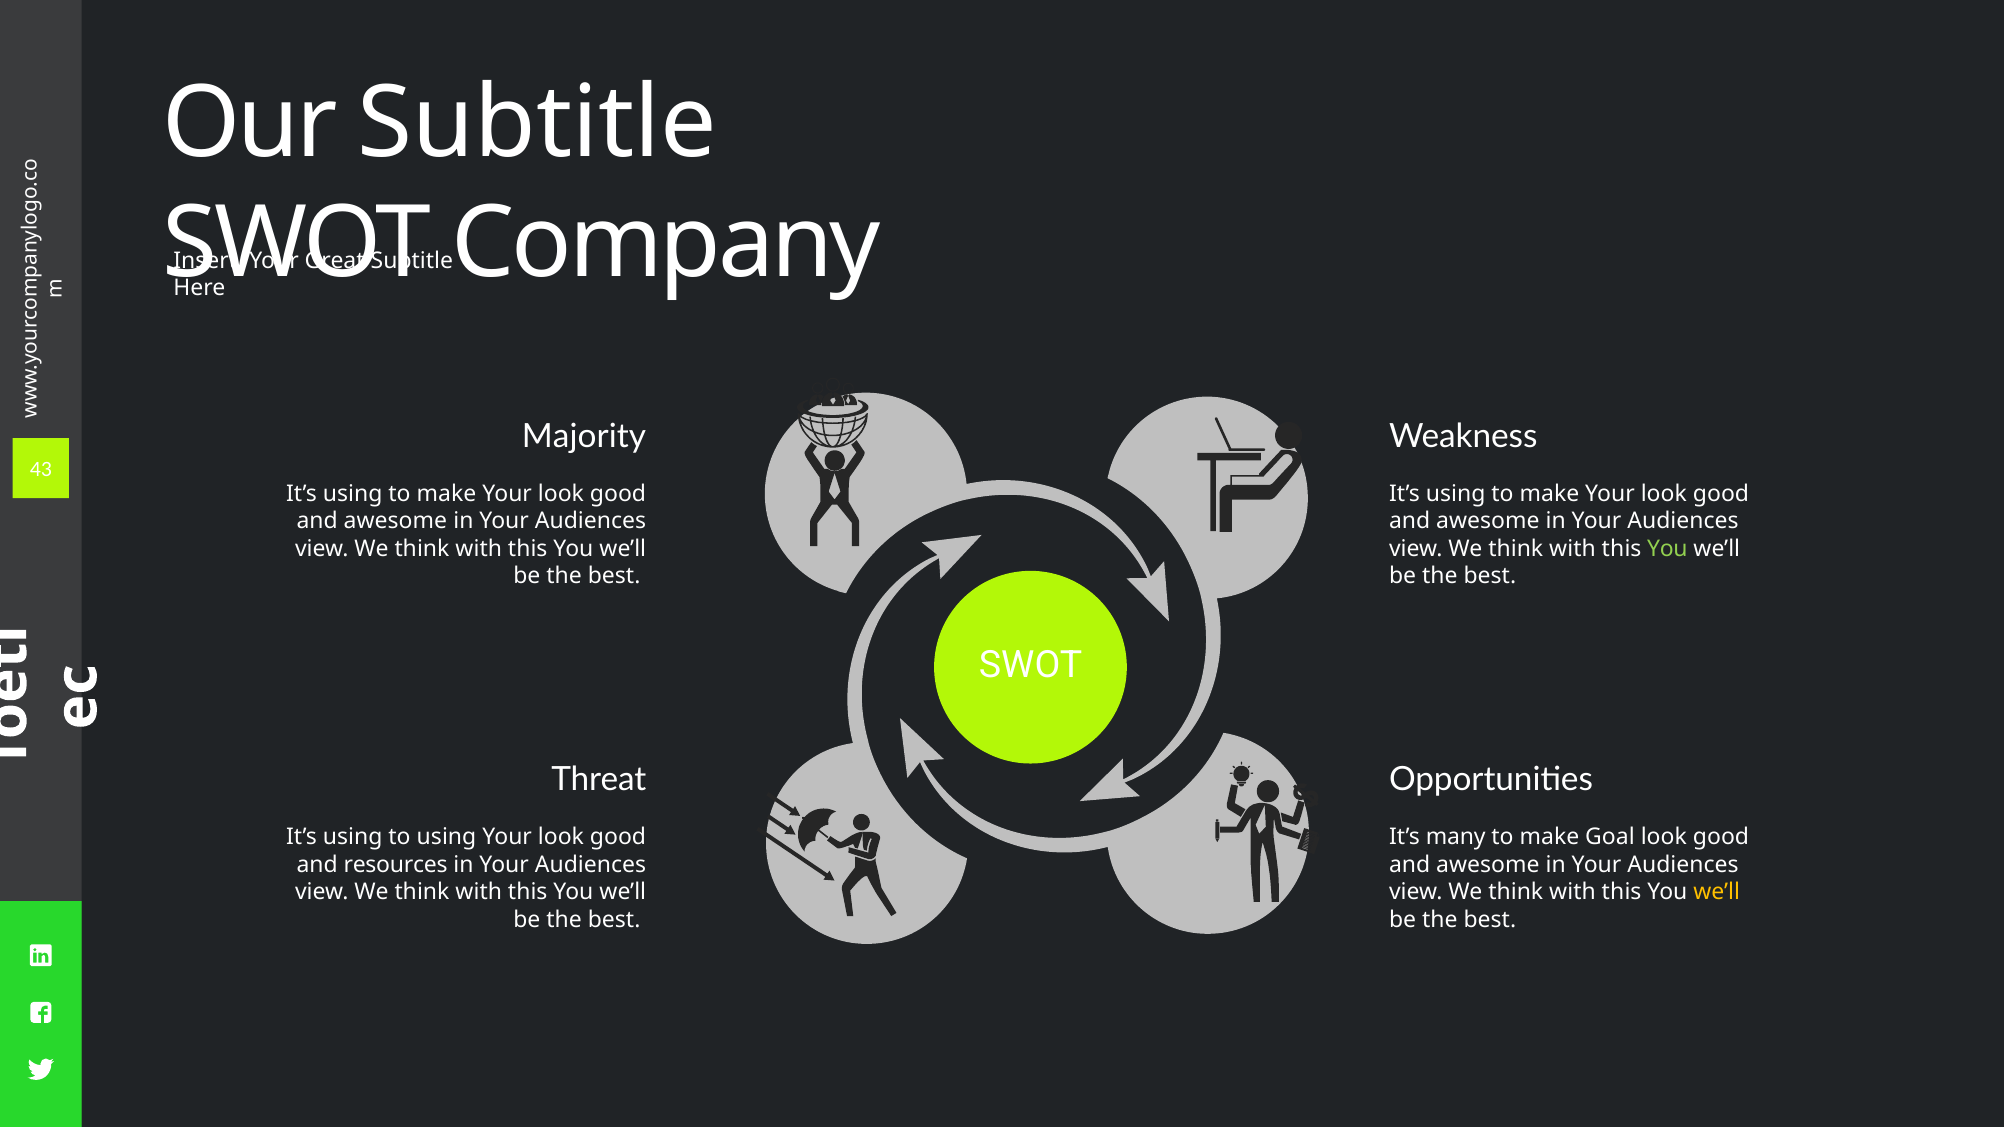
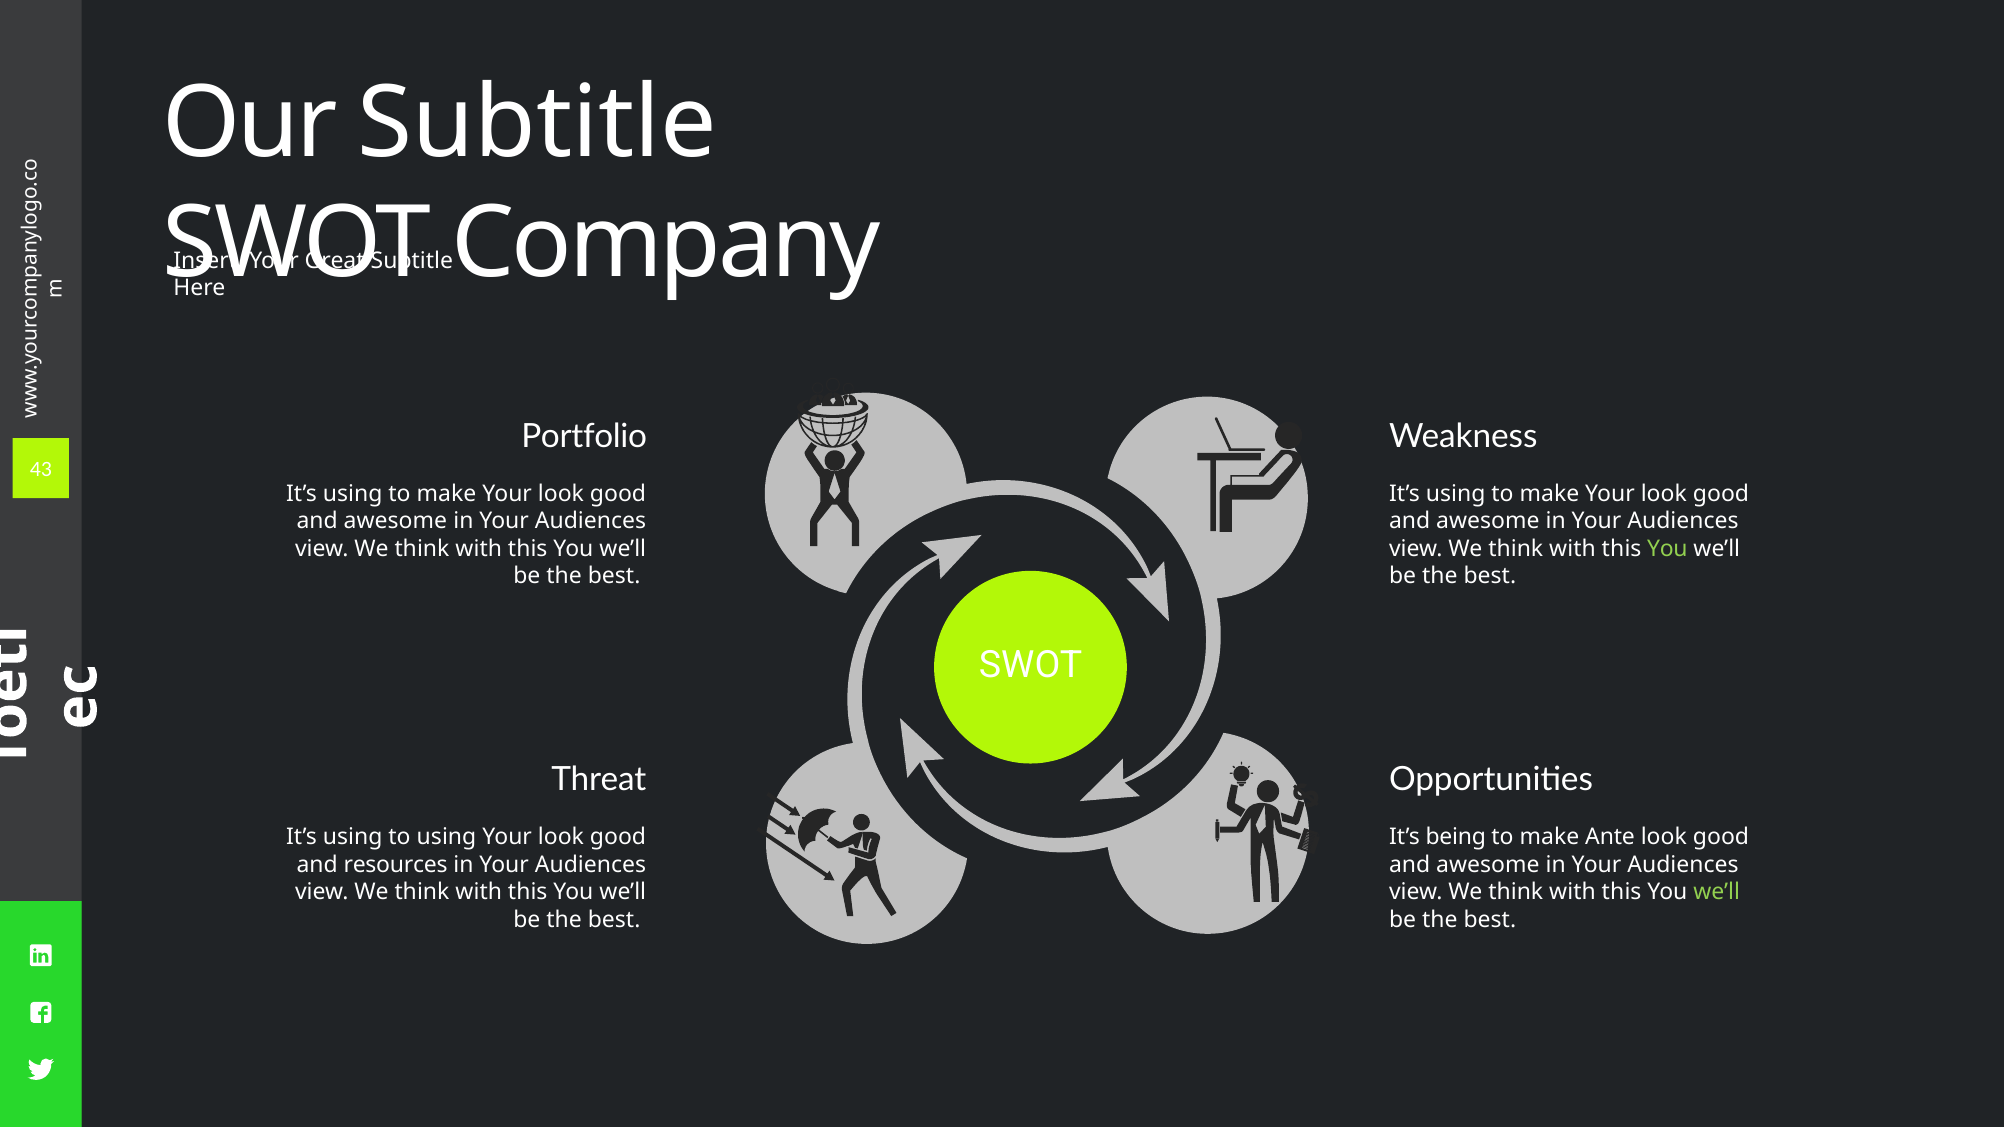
Majority: Majority -> Portfolio
many: many -> being
Goal: Goal -> Ante
we’ll at (1717, 892) colour: yellow -> light green
